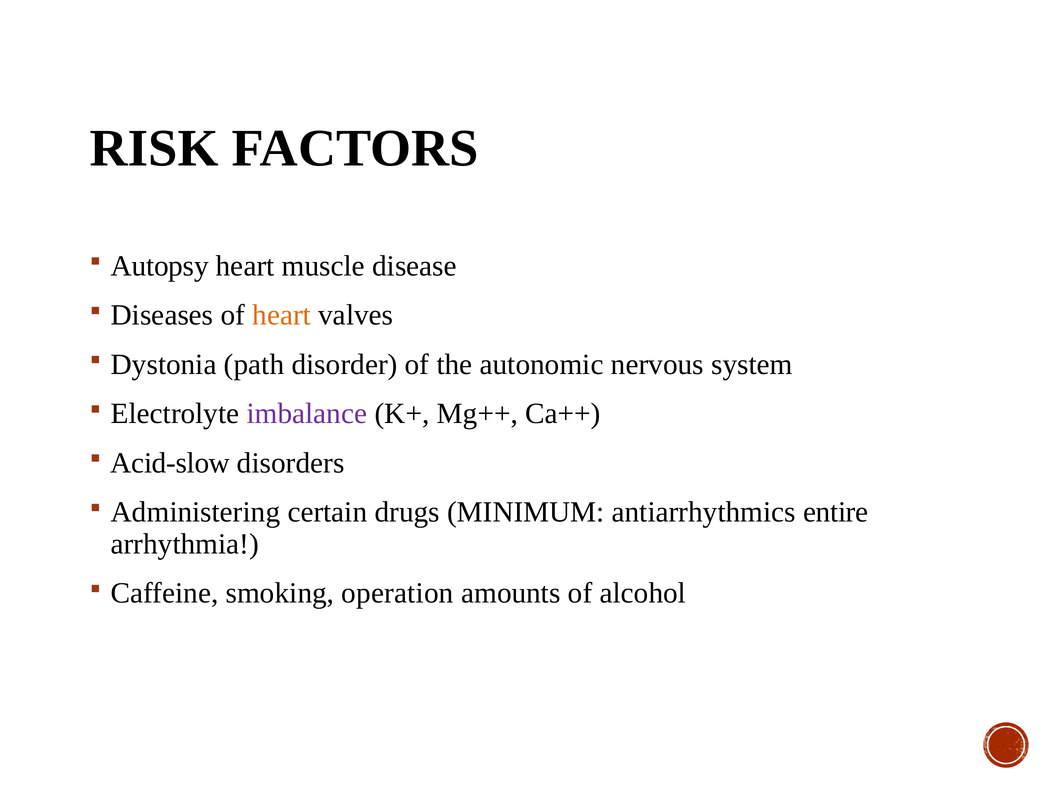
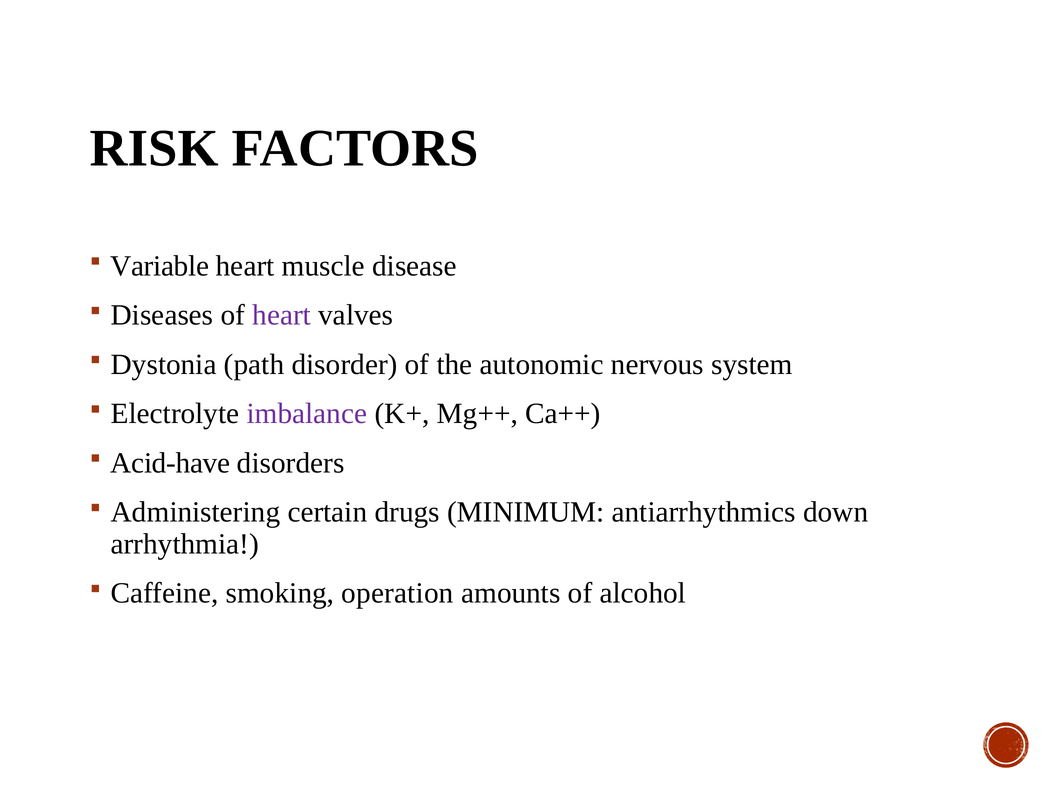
Autopsy: Autopsy -> Variable
heart at (282, 315) colour: orange -> purple
Acid-slow: Acid-slow -> Acid-have
entire: entire -> down
